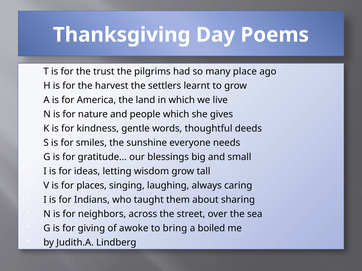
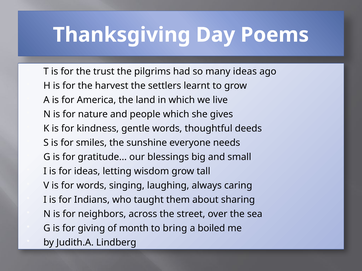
many place: place -> ideas
for places: places -> words
awoke: awoke -> month
